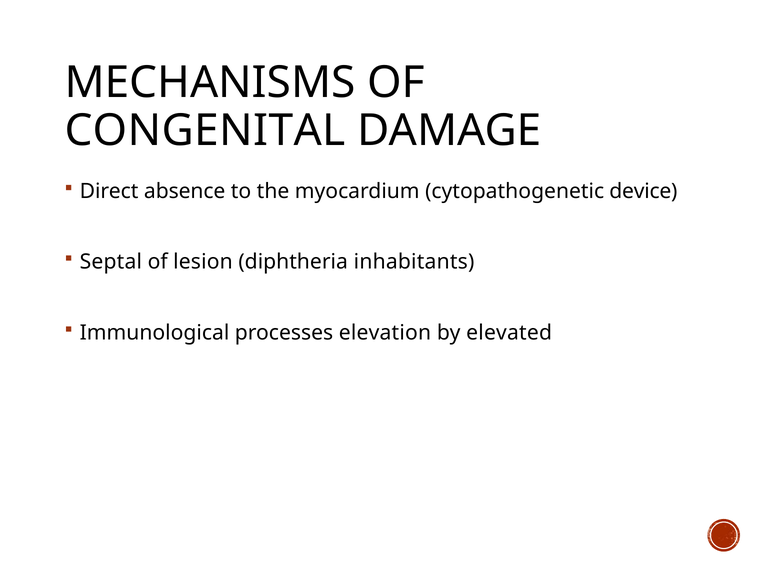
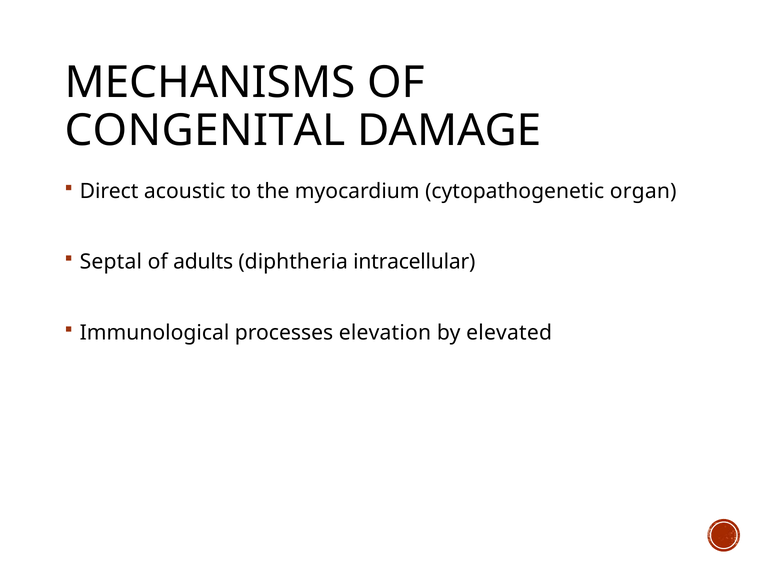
absence: absence -> acoustic
device: device -> organ
lesion: lesion -> adults
inhabitants: inhabitants -> intracellular
